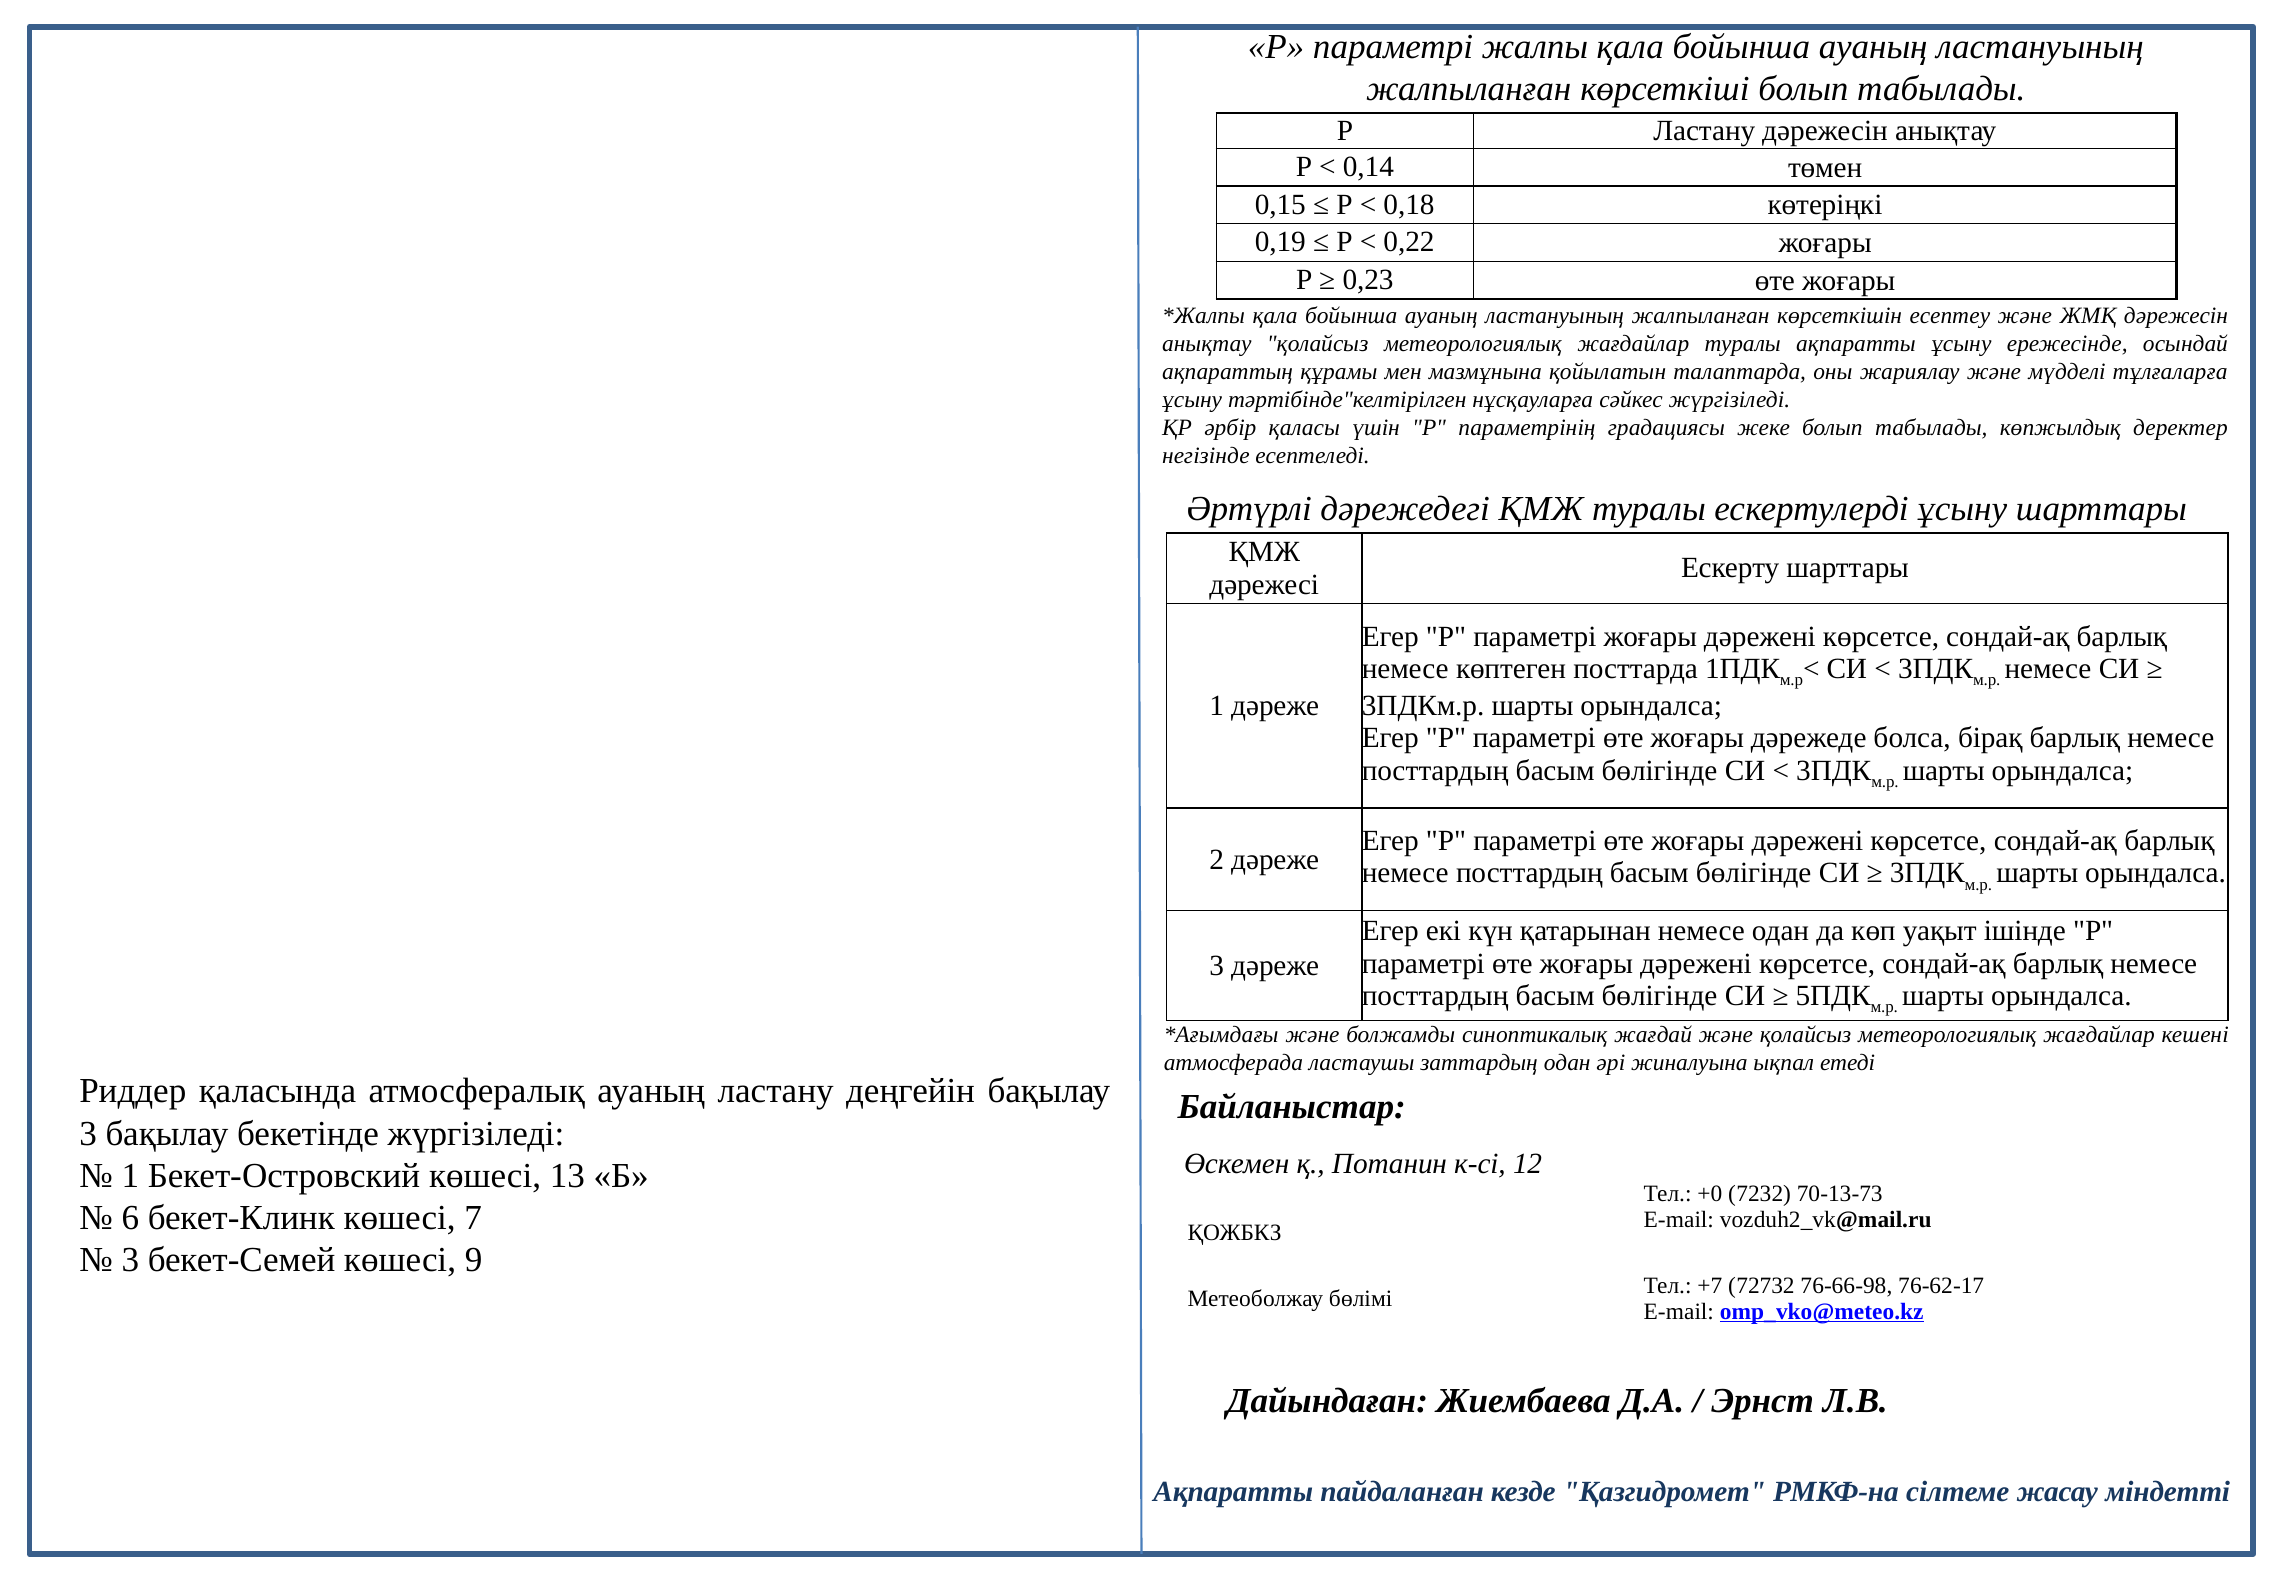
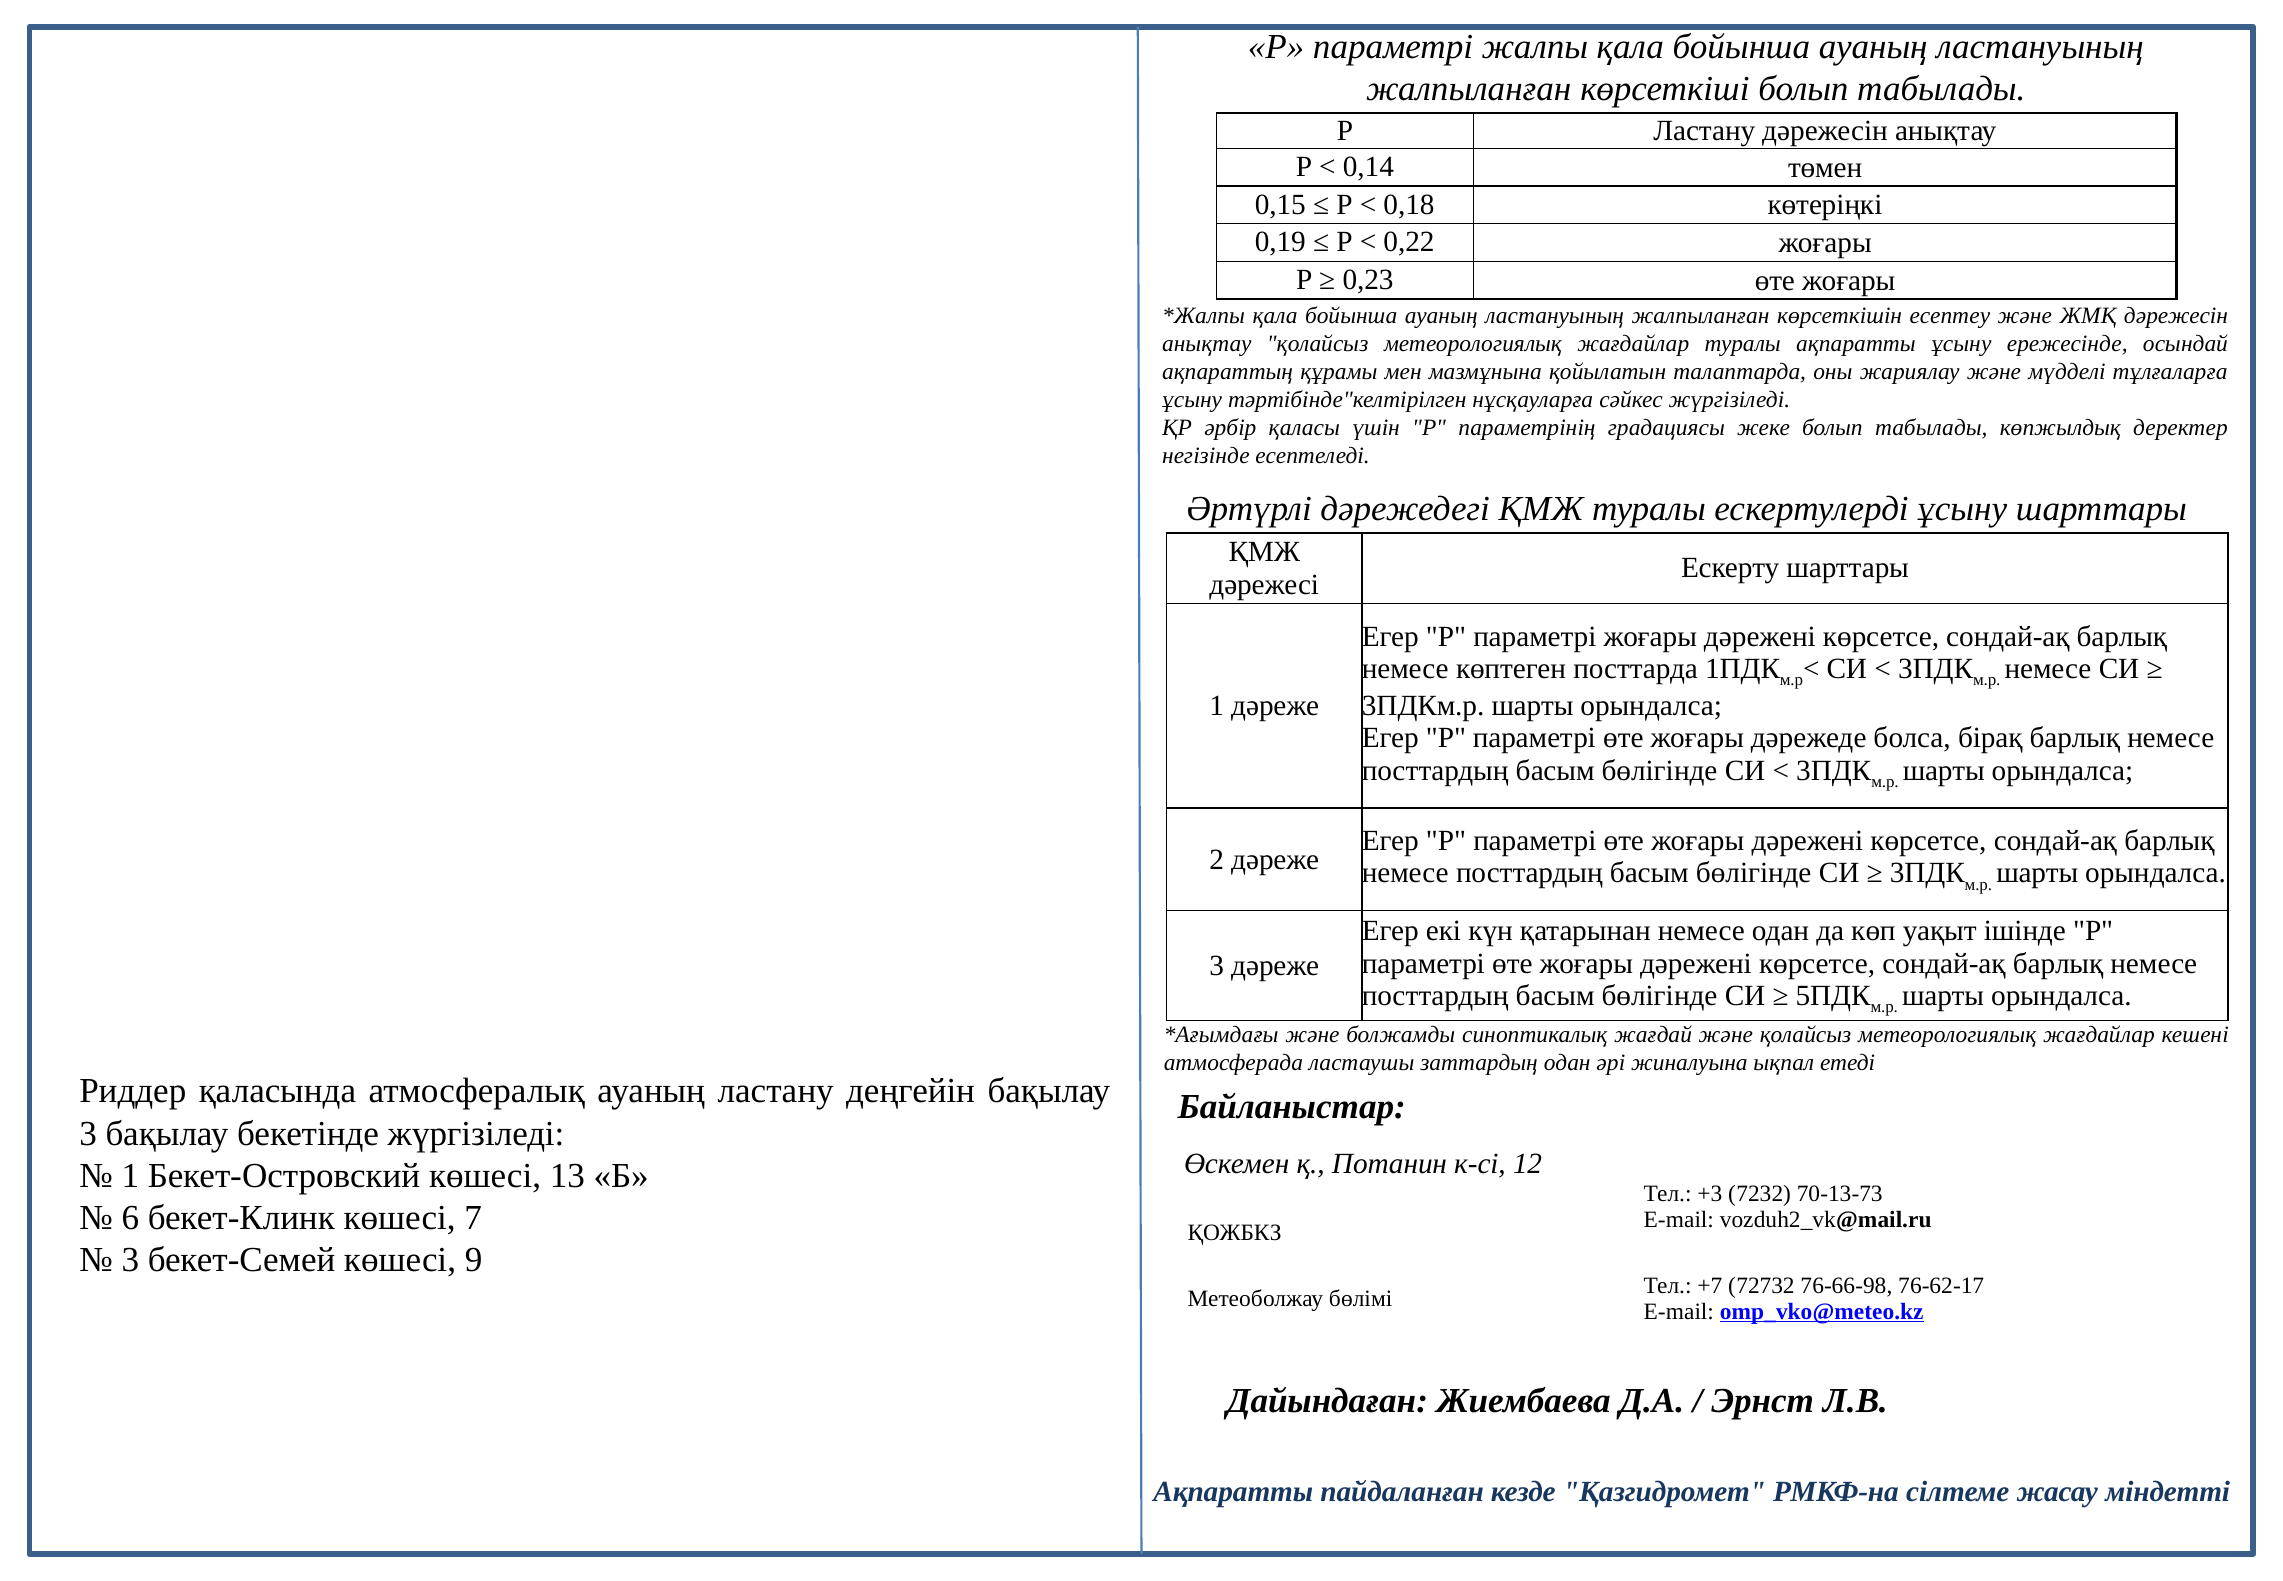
+0: +0 -> +3
